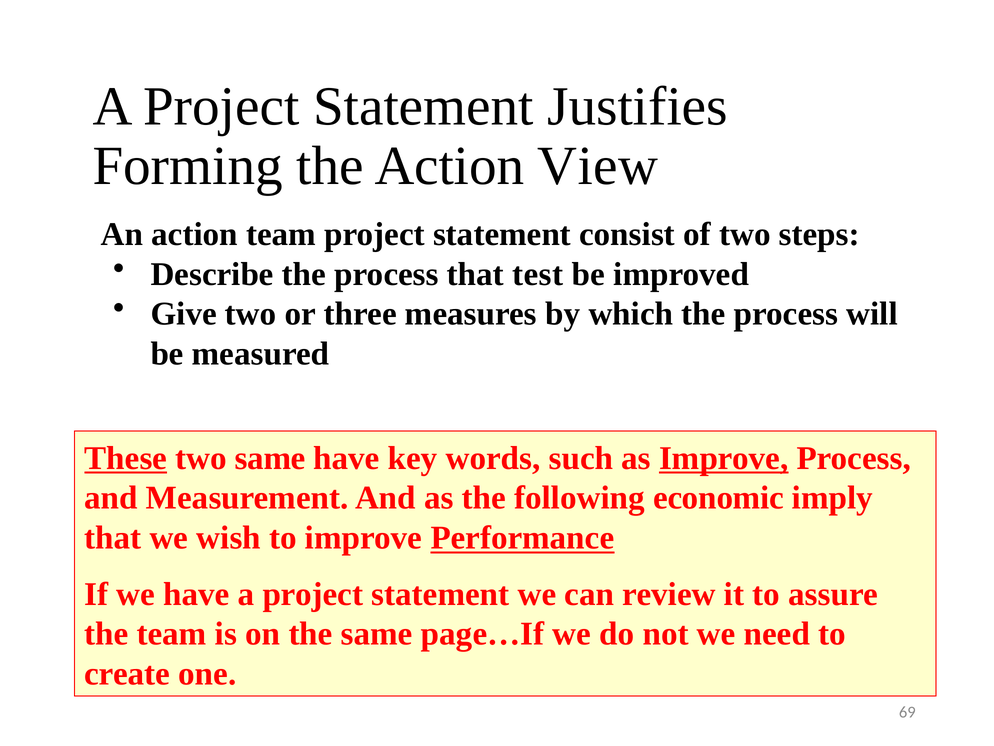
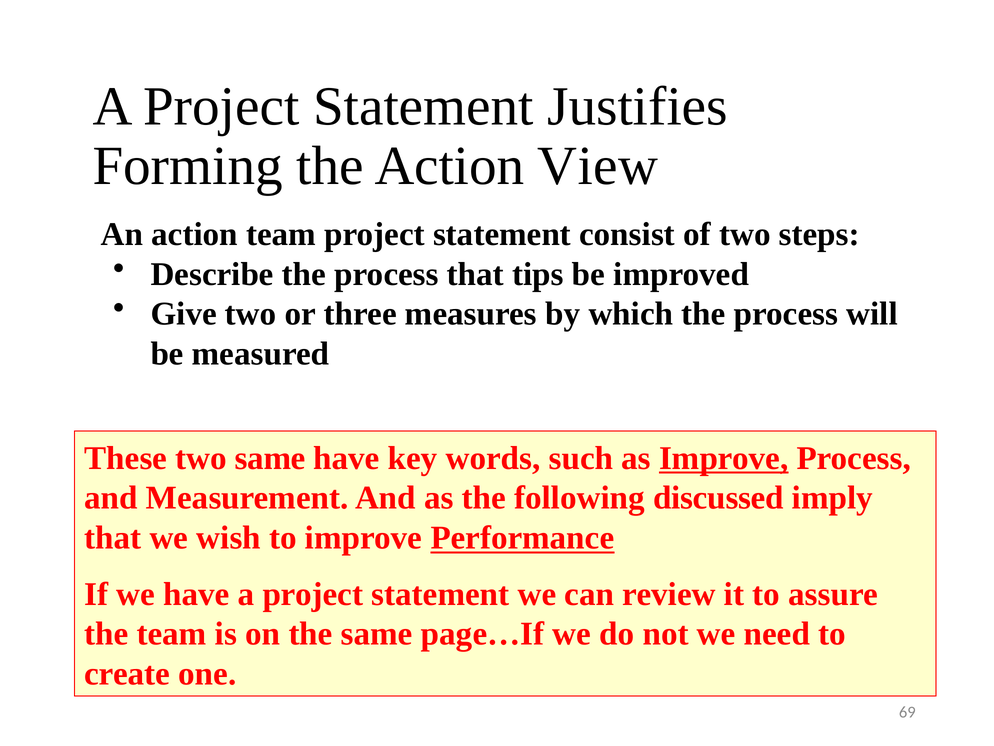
test: test -> tips
These underline: present -> none
economic: economic -> discussed
